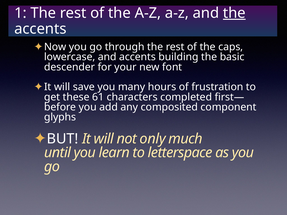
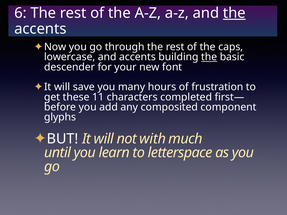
1: 1 -> 6
the at (209, 57) underline: none -> present
61: 61 -> 11
only: only -> with
